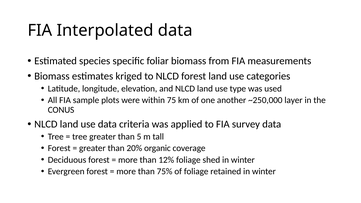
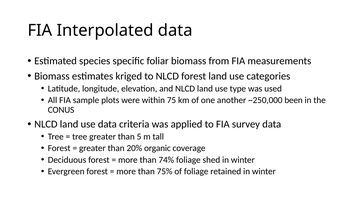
layer: layer -> been
12%: 12% -> 74%
